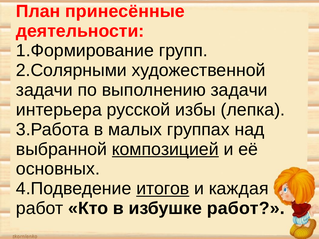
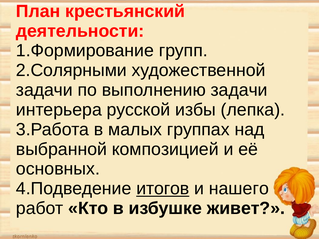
принесённые: принесённые -> крестьянский
композицией underline: present -> none
каждая: каждая -> нашего
избушке работ: работ -> живет
